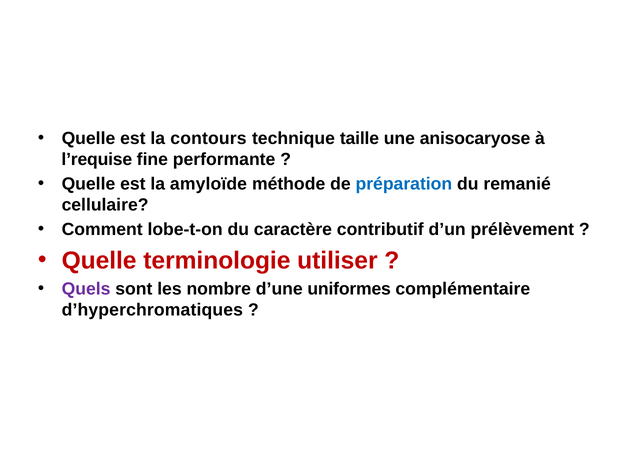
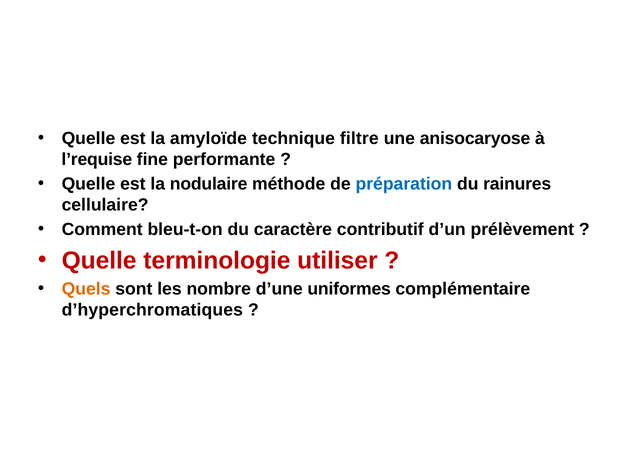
contours: contours -> amyloïde
taille: taille -> filtre
amyloïde: amyloïde -> nodulaire
remanié: remanié -> rainures
lobe-t-on: lobe-t-on -> bleu-t-on
Quels colour: purple -> orange
